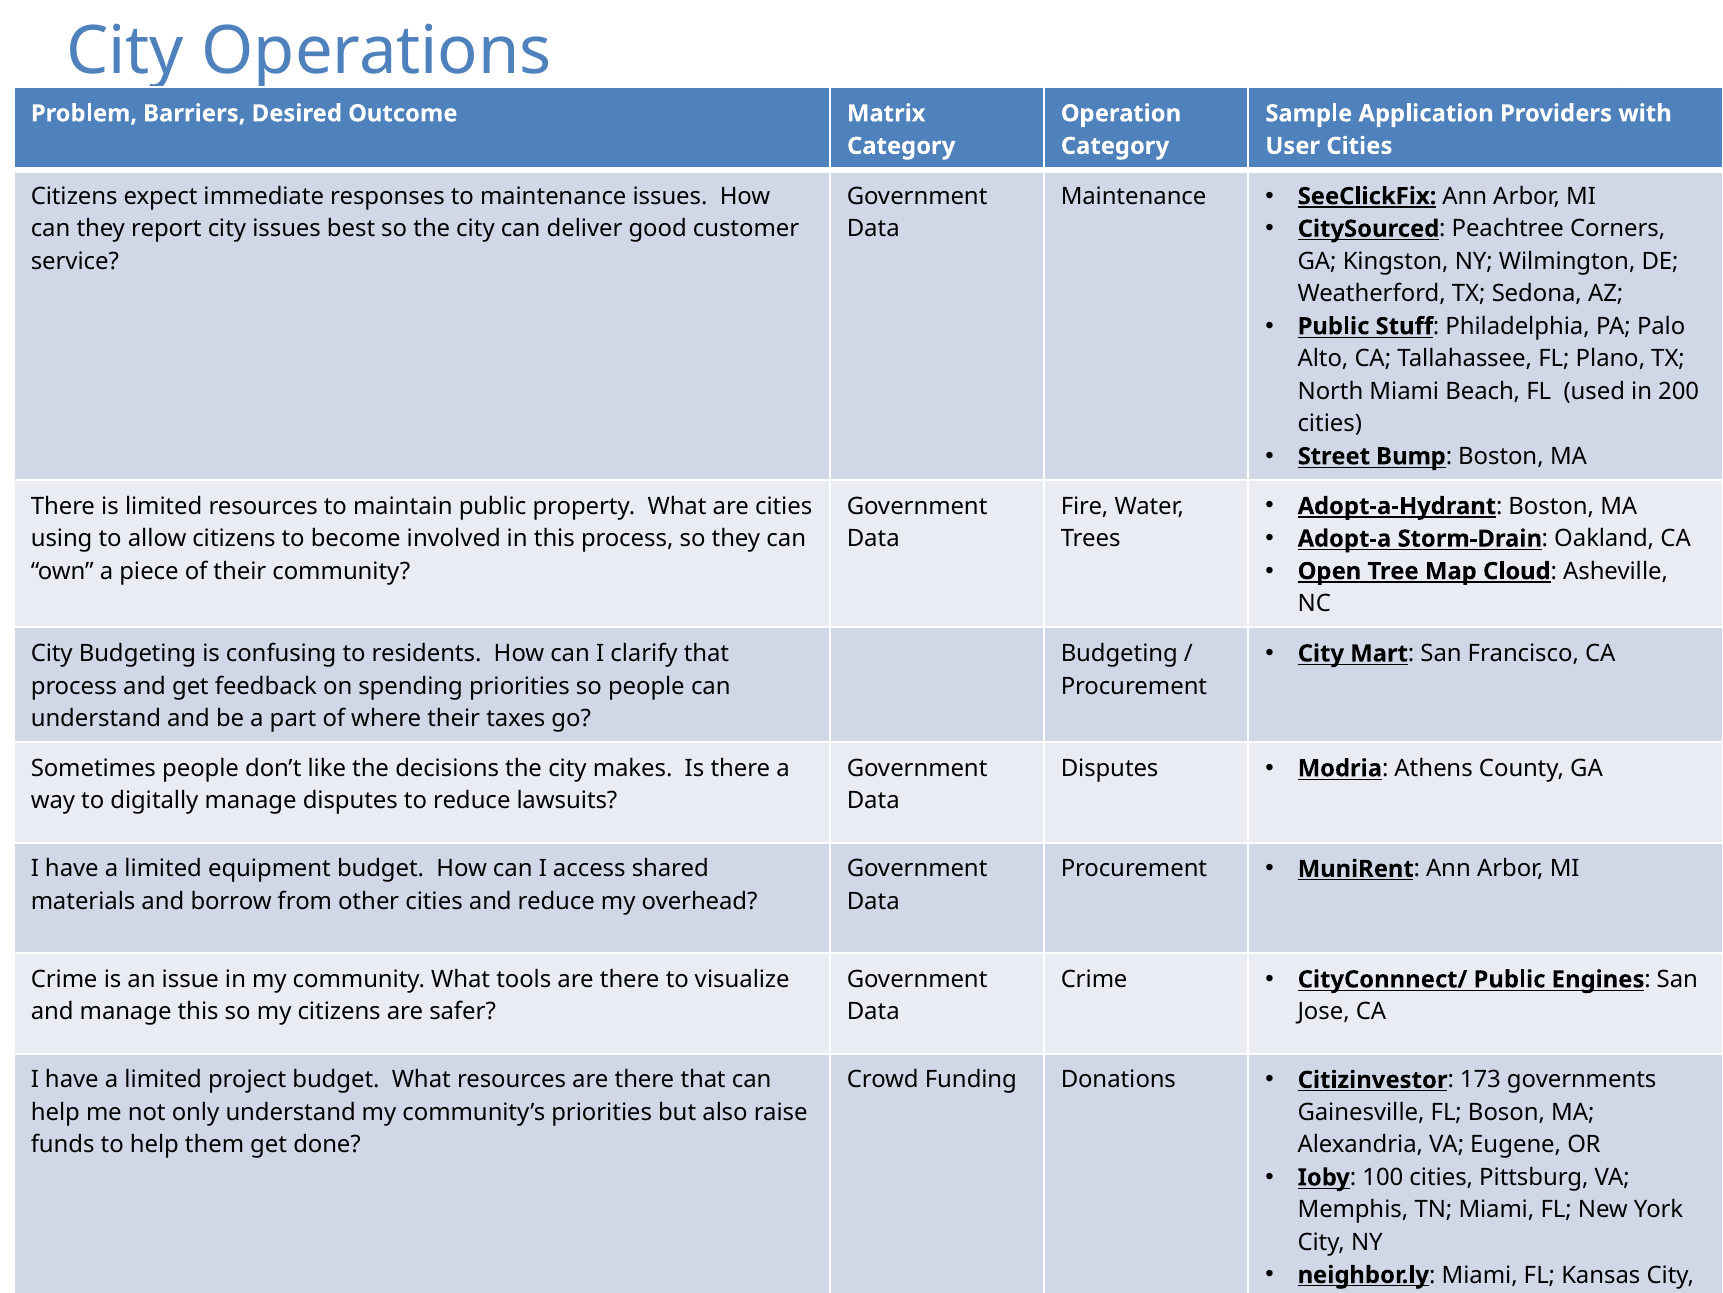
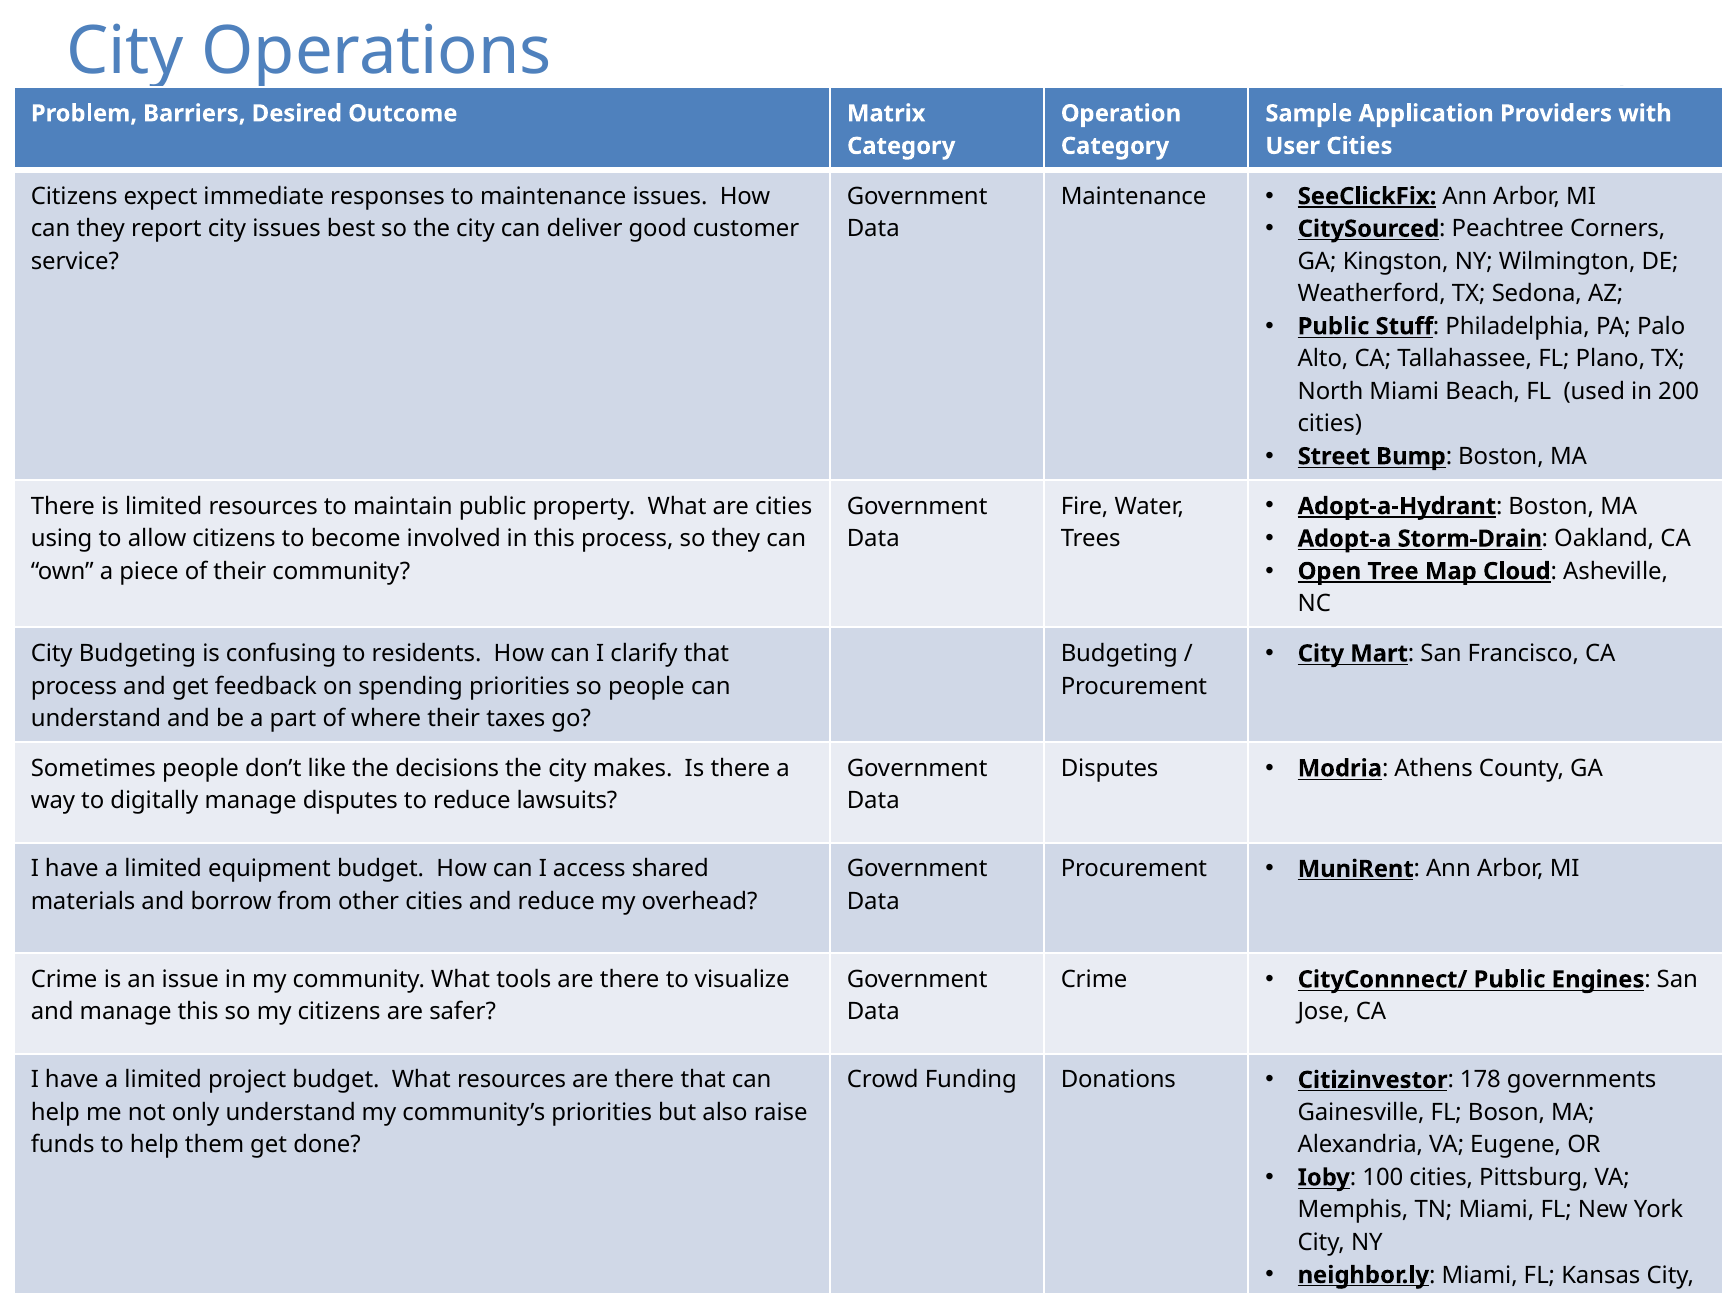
173: 173 -> 178
